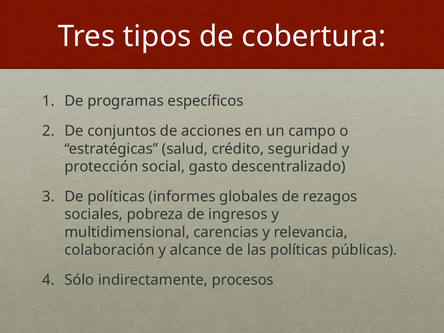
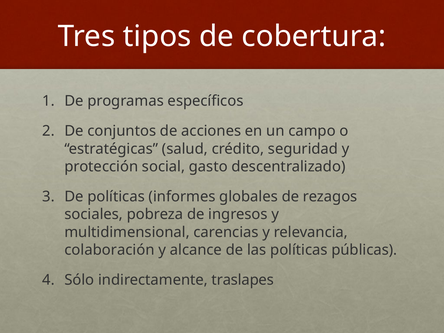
procesos: procesos -> traslapes
